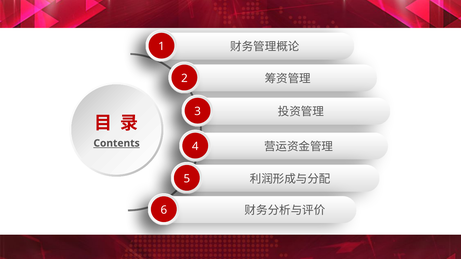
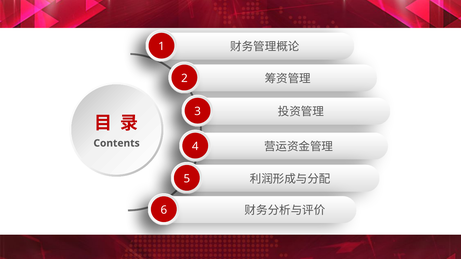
Contents underline: present -> none
